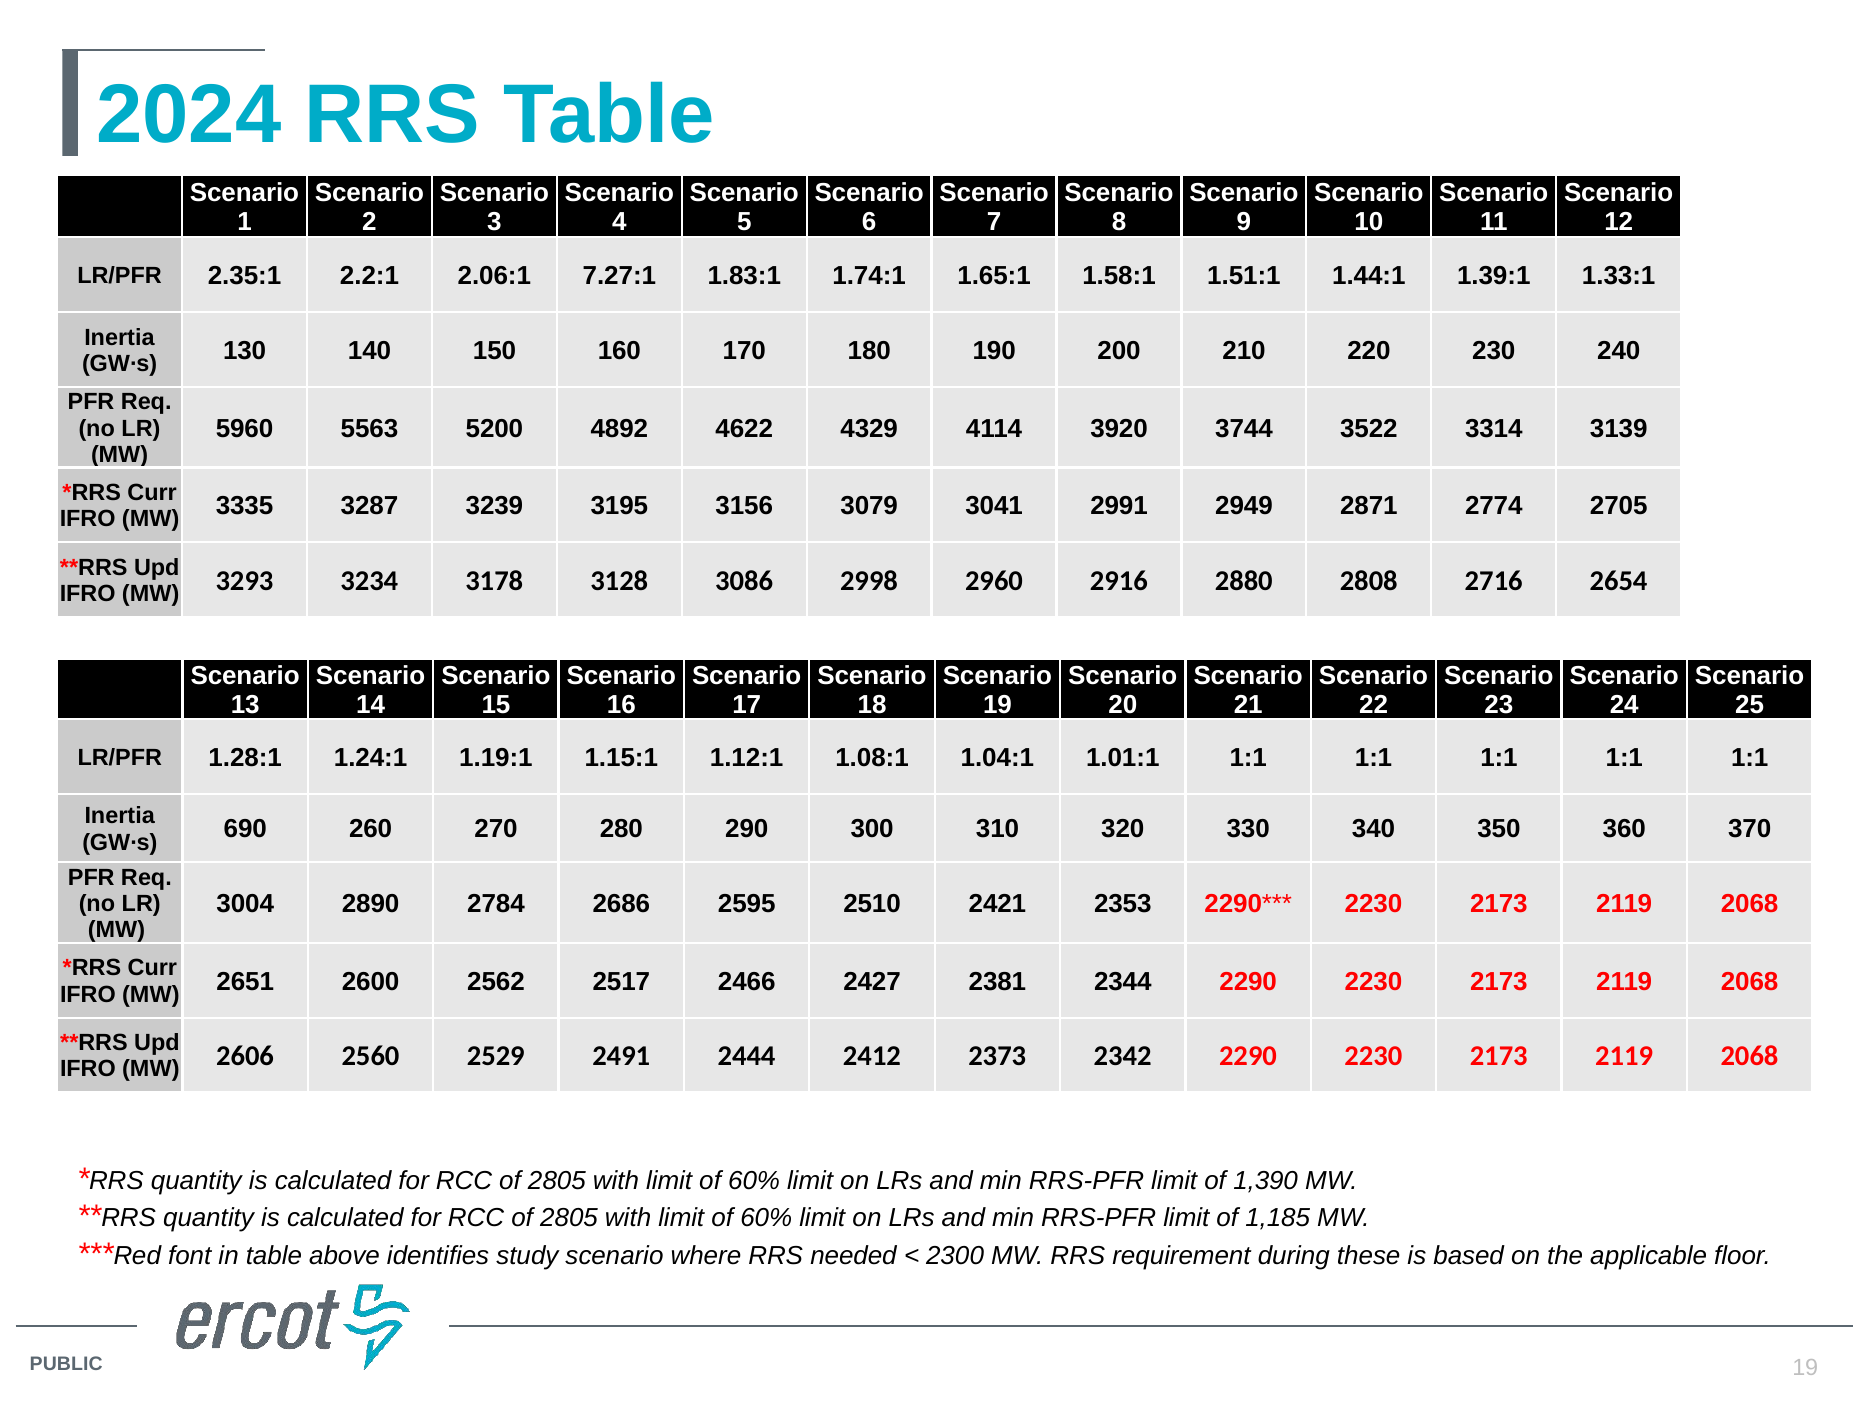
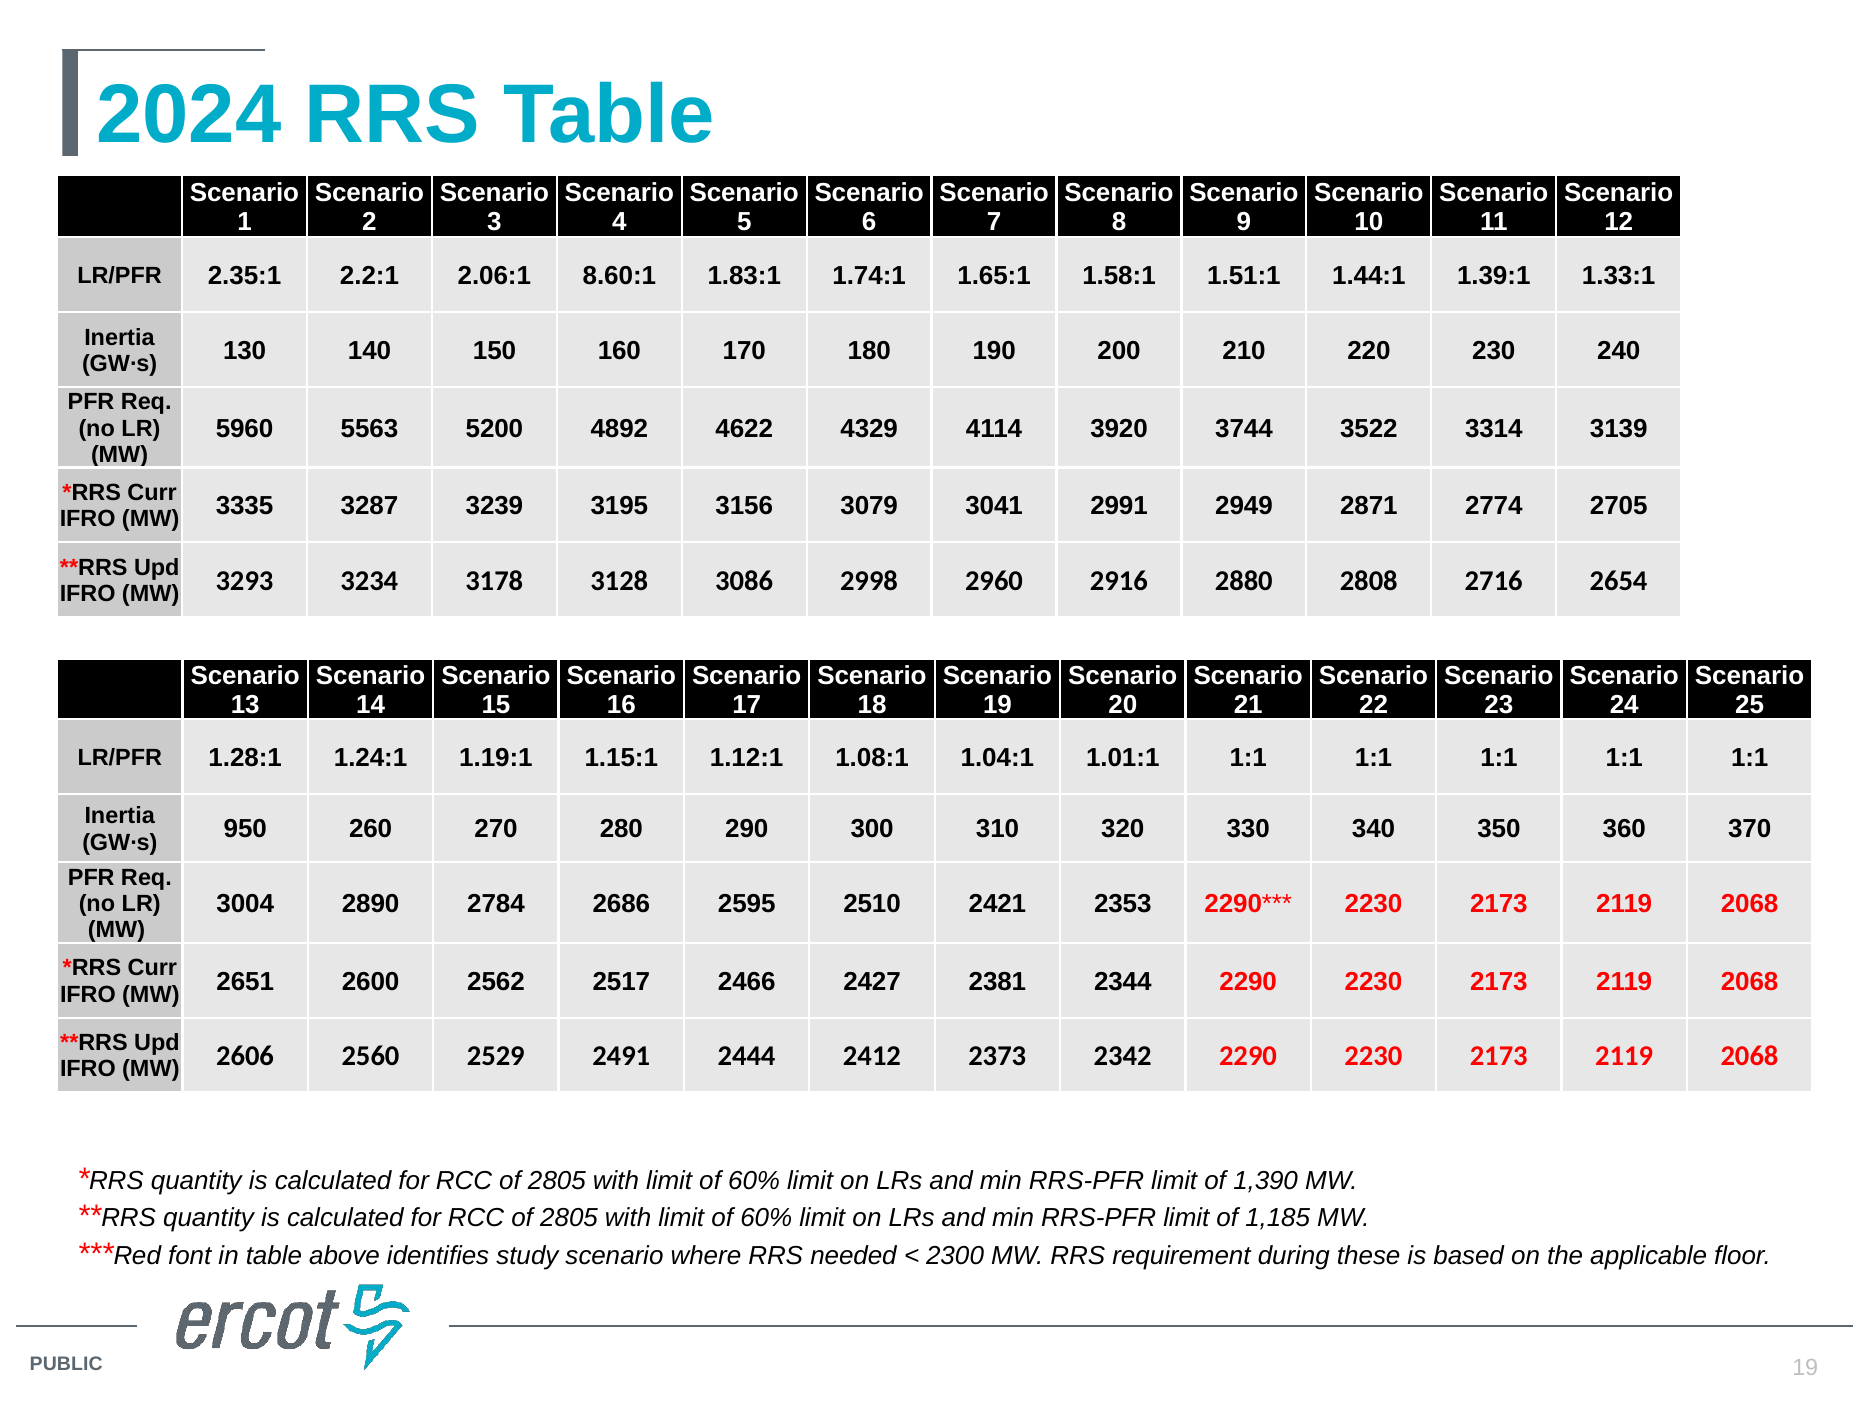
7.27:1: 7.27:1 -> 8.60:1
690: 690 -> 950
